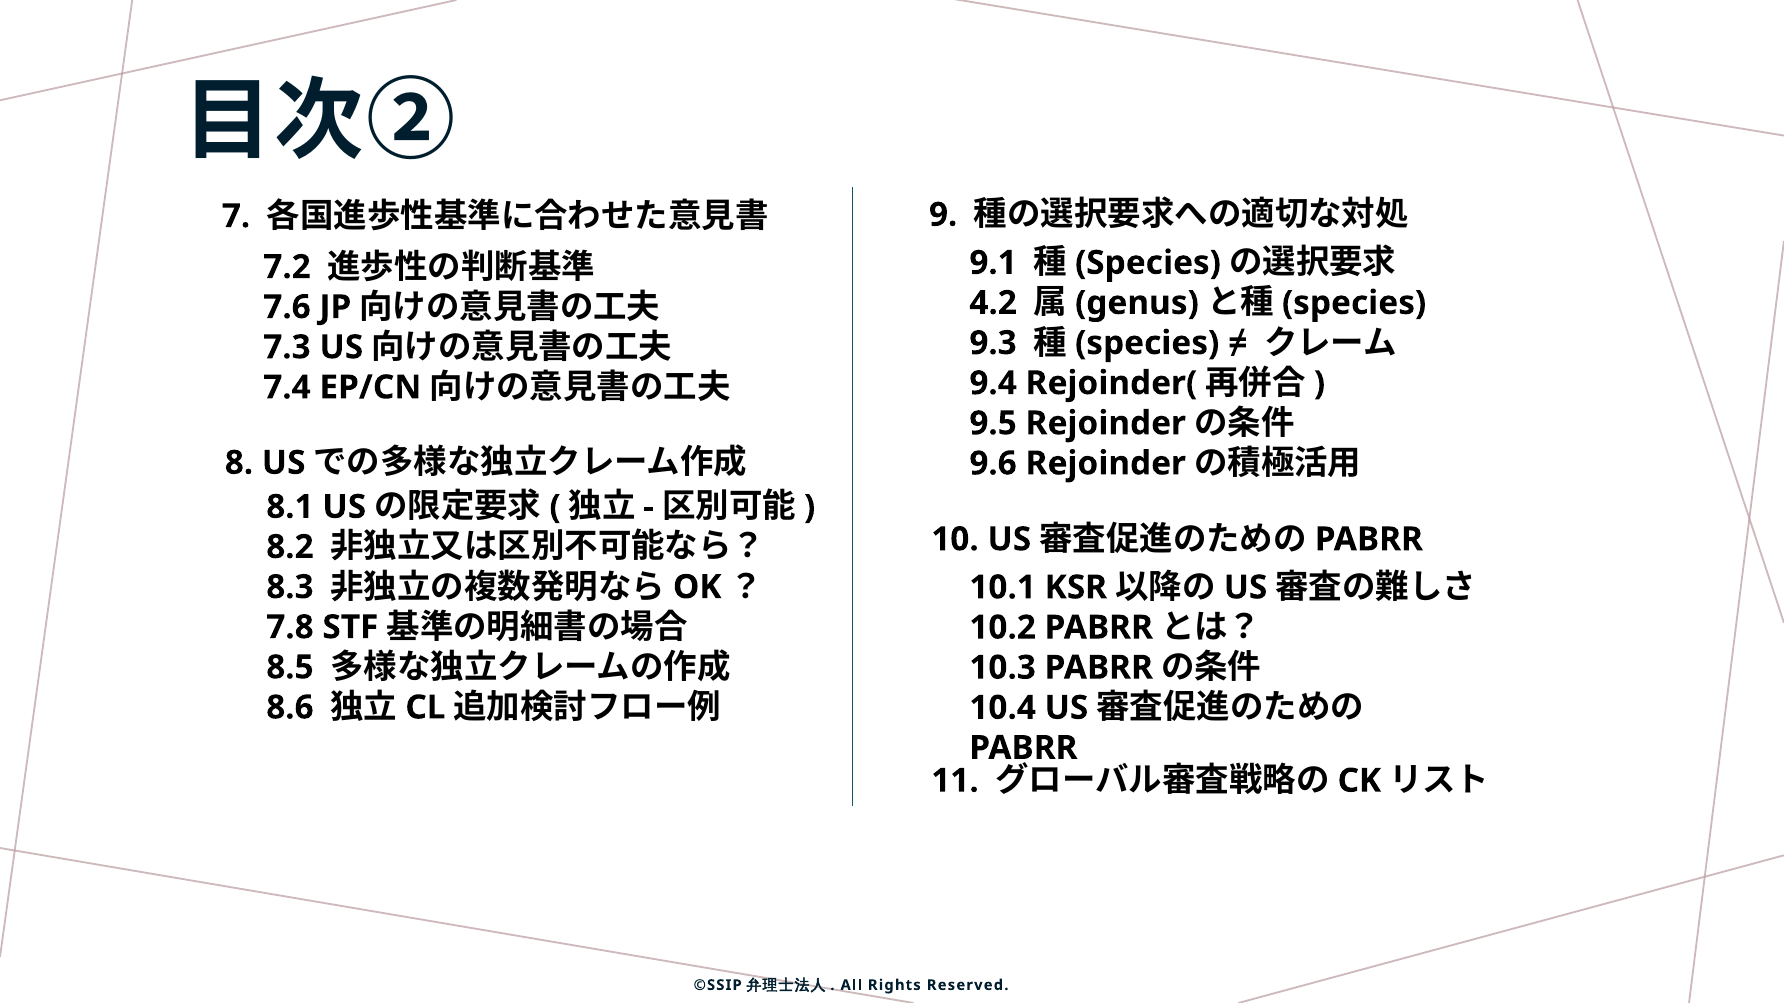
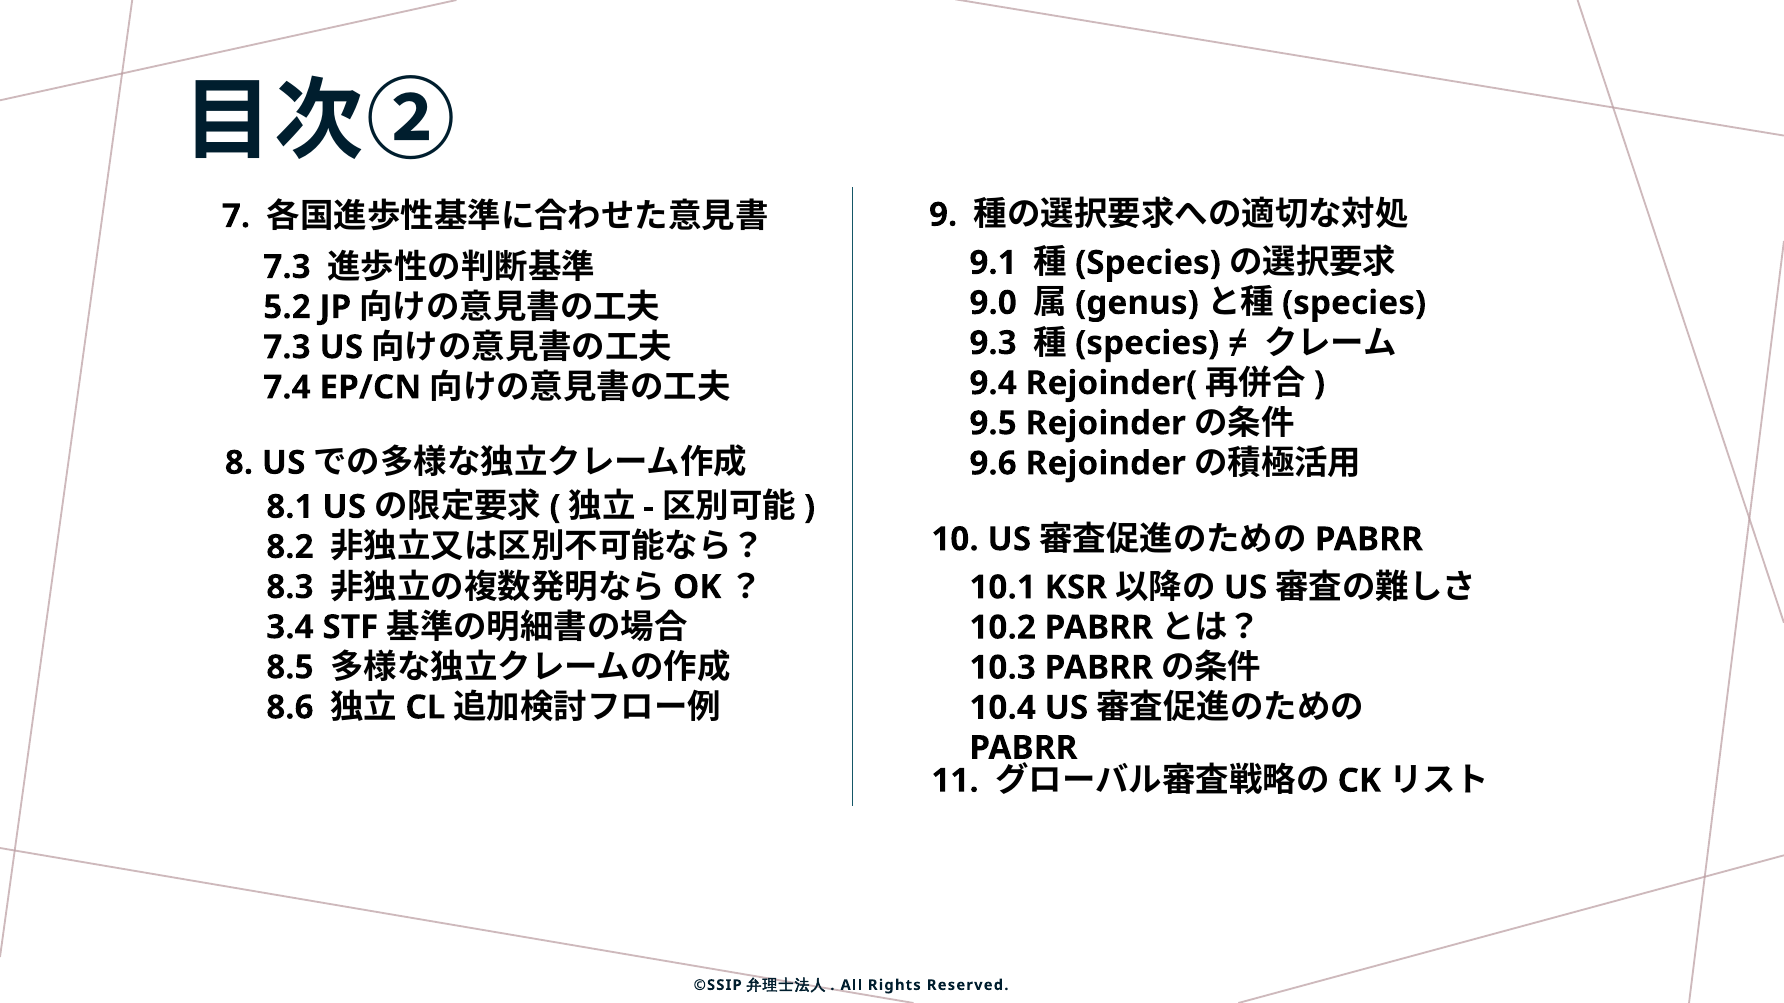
7.2 at (287, 267): 7.2 -> 7.3
4.2: 4.2 -> 9.0
7.6: 7.6 -> 5.2
7.8: 7.8 -> 3.4
